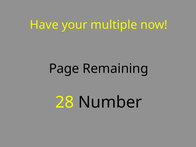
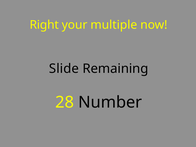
Have: Have -> Right
Page: Page -> Slide
